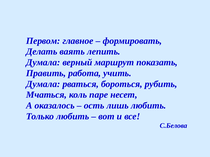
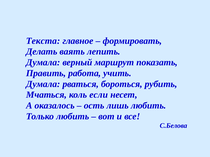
Первом: Первом -> Текста
паре: паре -> если
